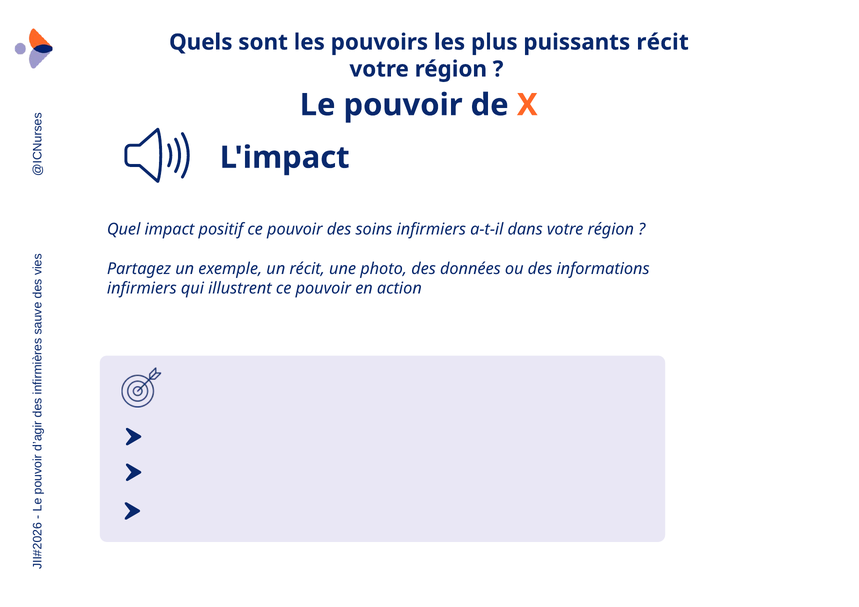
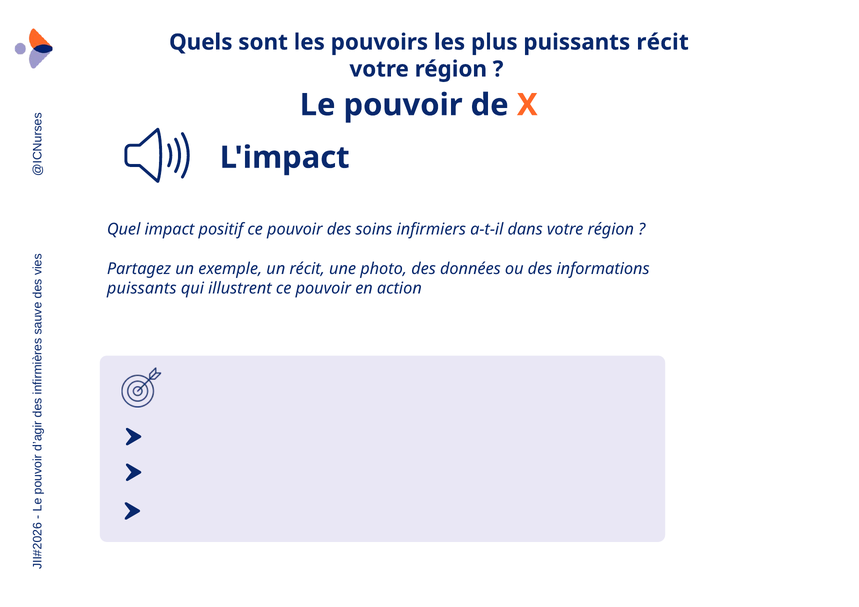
infirmiers at (142, 288): infirmiers -> puissants
